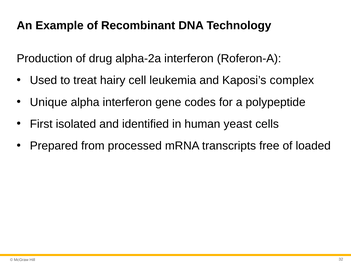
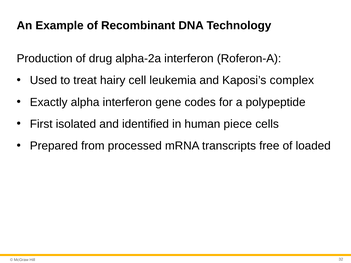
Unique: Unique -> Exactly
yeast: yeast -> piece
